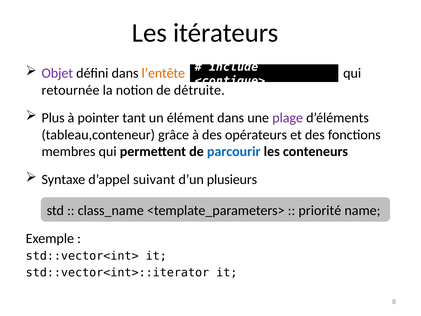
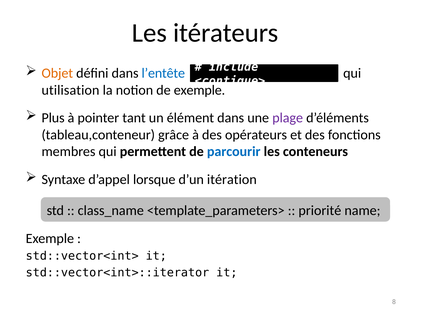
Objet colour: purple -> orange
l’entête colour: orange -> blue
retournée: retournée -> utilisation
de détruite: détruite -> exemple
suivant: suivant -> lorsque
plusieurs: plusieurs -> itération
